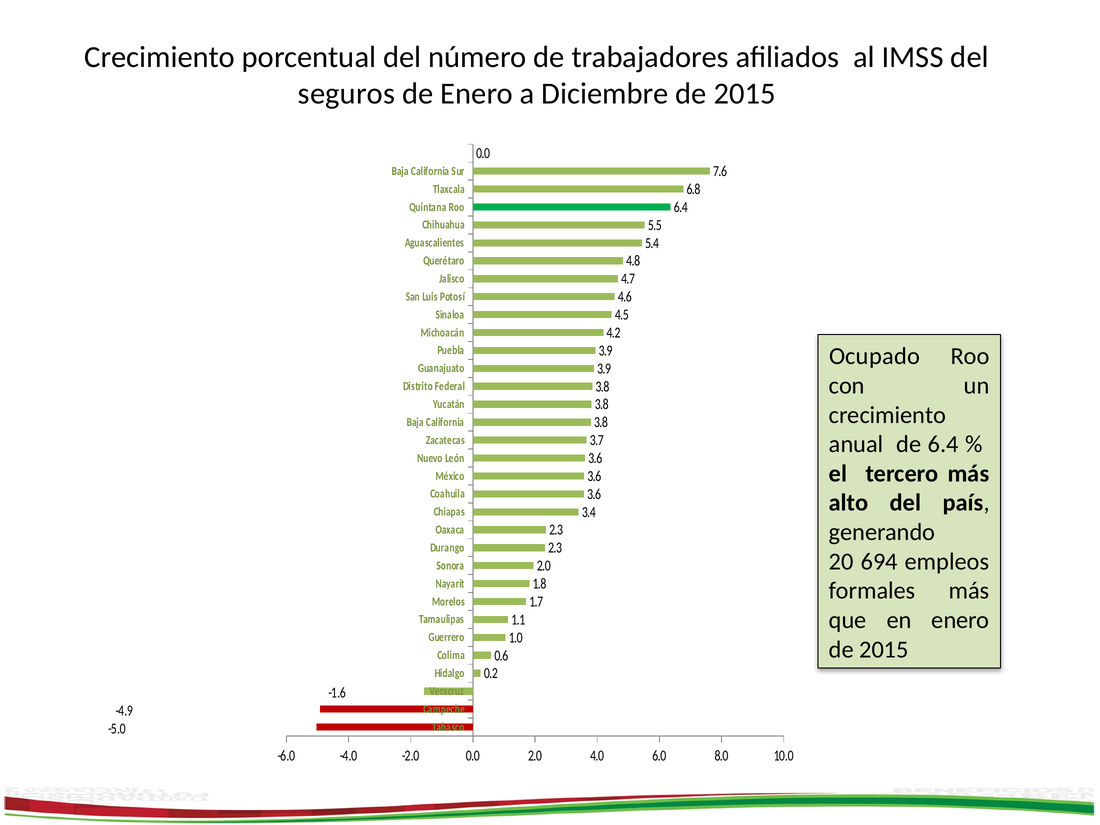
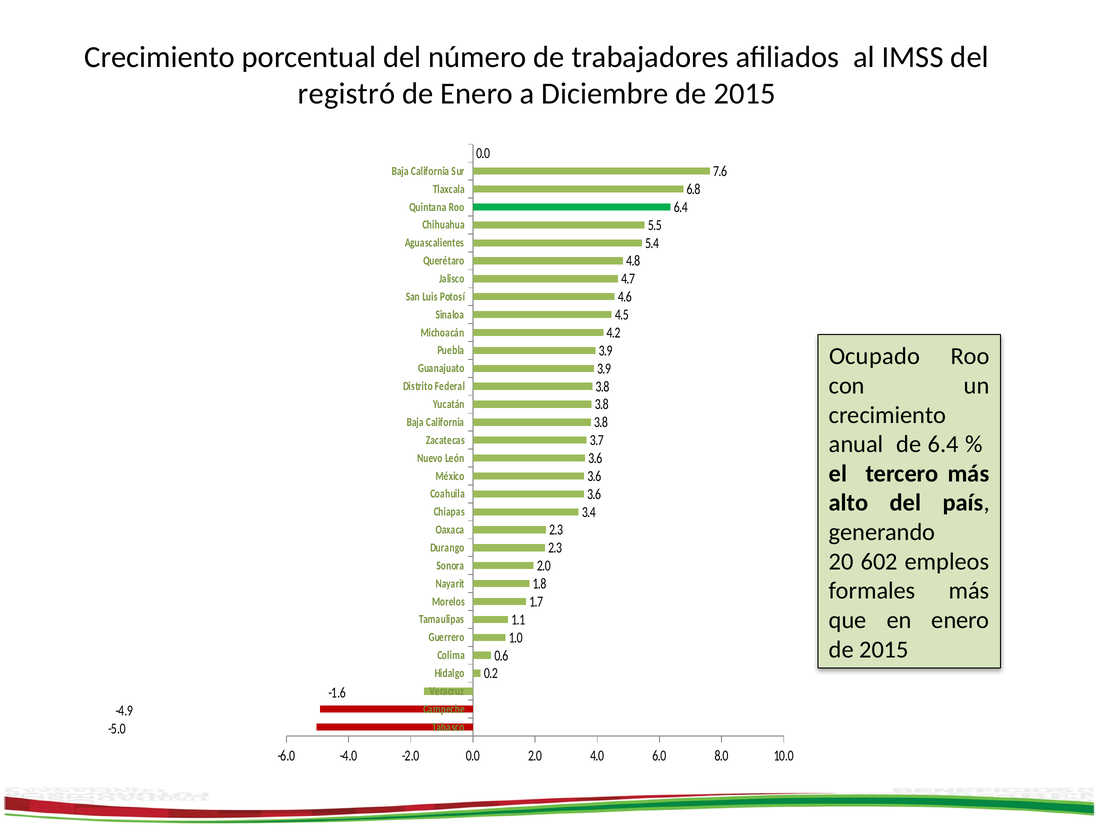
seguros: seguros -> registró
694: 694 -> 602
